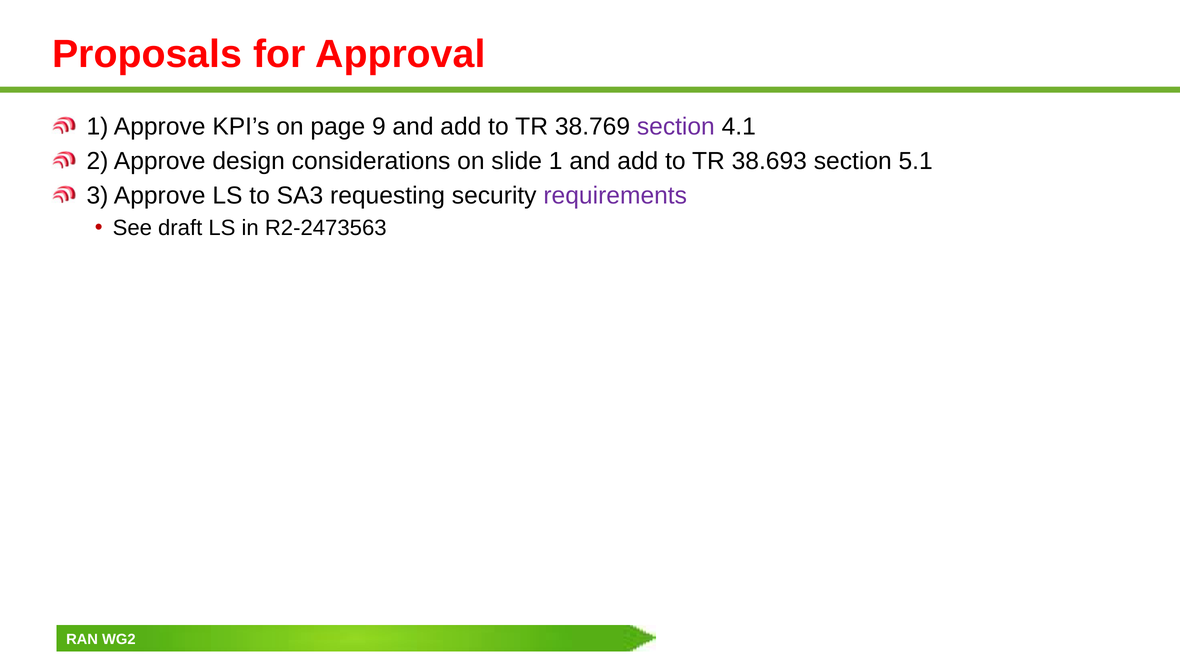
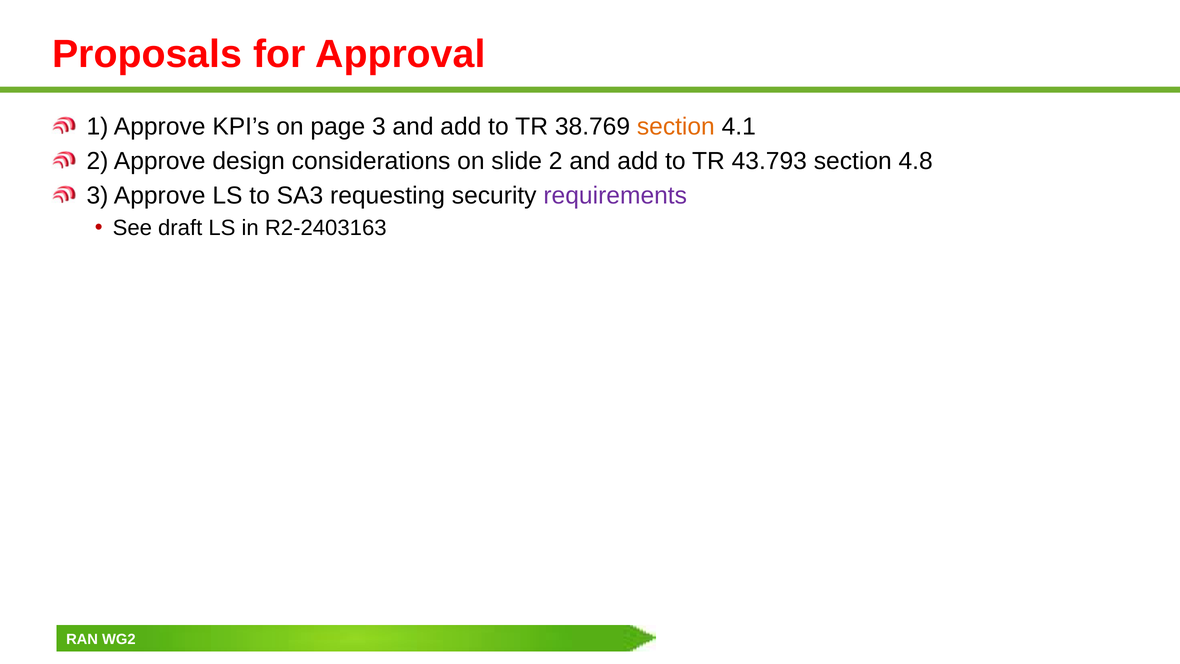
page 9: 9 -> 3
section at (676, 127) colour: purple -> orange
slide 1: 1 -> 2
38.693: 38.693 -> 43.793
5.1: 5.1 -> 4.8
R2-2473563: R2-2473563 -> R2-2403163
